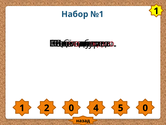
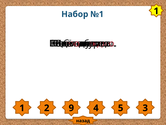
2 0: 0 -> 9
5 0: 0 -> 3
